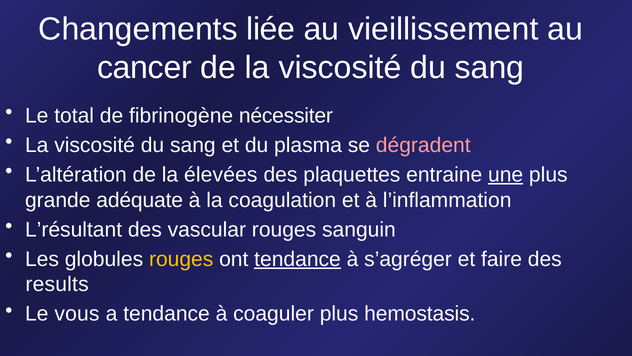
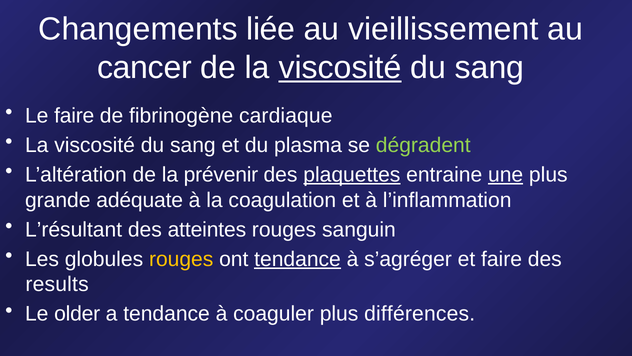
viscosité at (340, 68) underline: none -> present
Le total: total -> faire
nécessiter: nécessiter -> cardiaque
dégradent colour: pink -> light green
élevées: élevées -> prévenir
plaquettes underline: none -> present
vascular: vascular -> atteintes
vous: vous -> older
hemostasis: hemostasis -> différences
